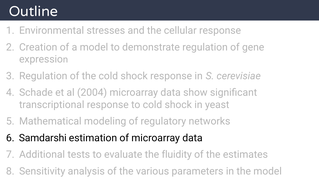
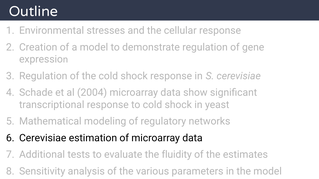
Samdarshi at (43, 138): Samdarshi -> Cerevisiae
